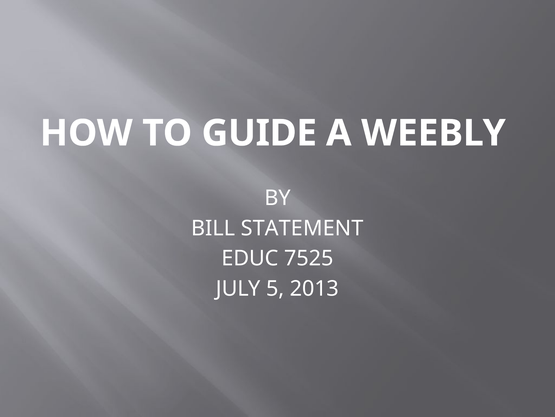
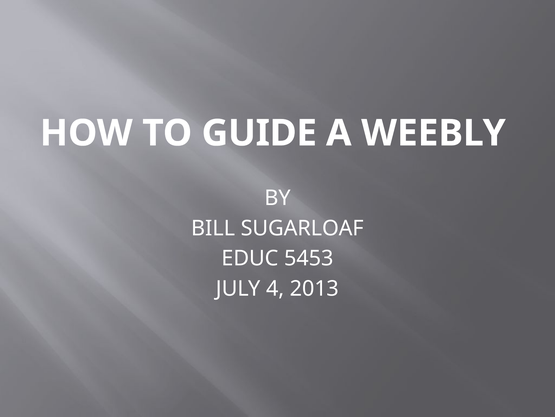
STATEMENT: STATEMENT -> SUGARLOAF
7525: 7525 -> 5453
5: 5 -> 4
